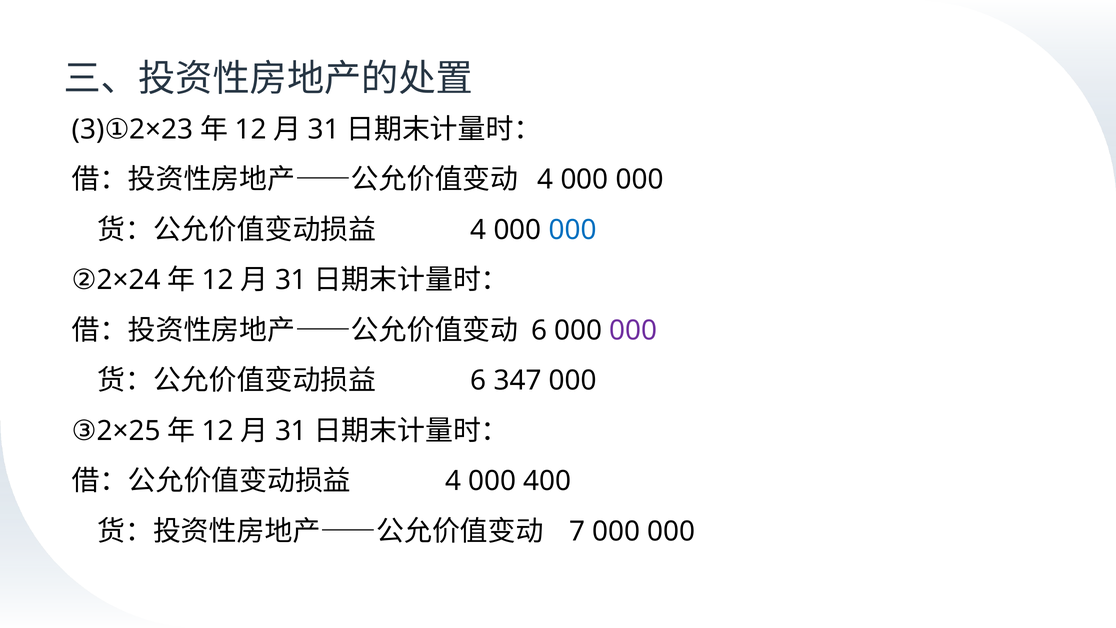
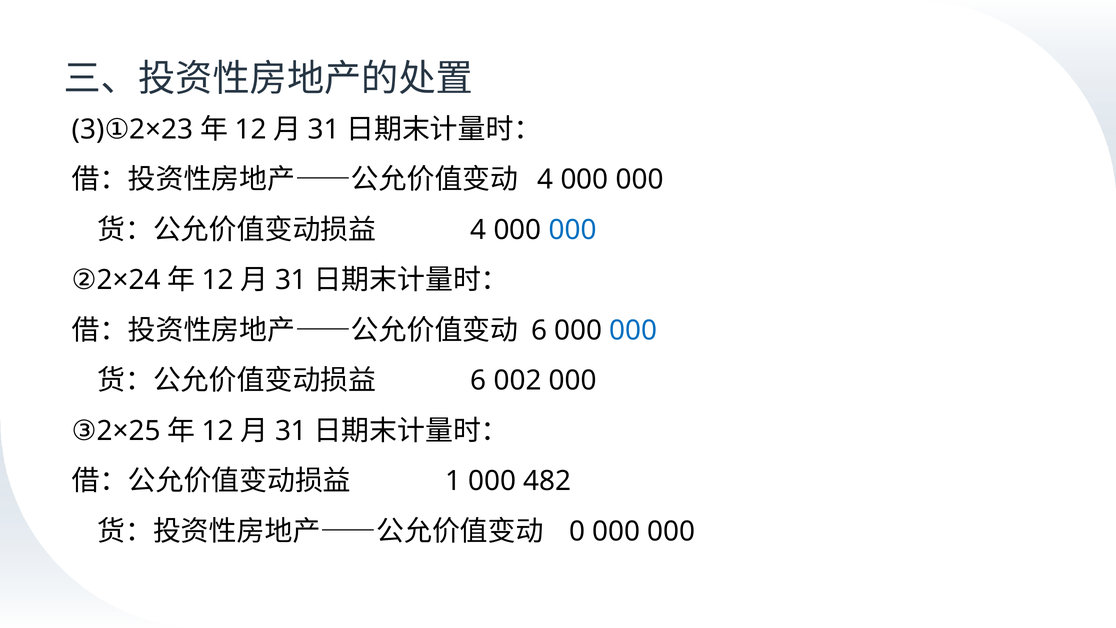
000 at (633, 330) colour: purple -> blue
347: 347 -> 002
4 at (453, 481): 4 -> 1
400: 400 -> 482
7: 7 -> 0
